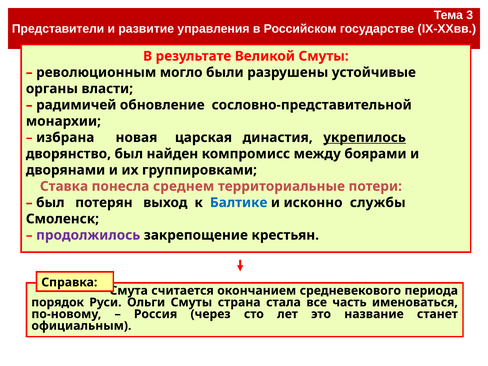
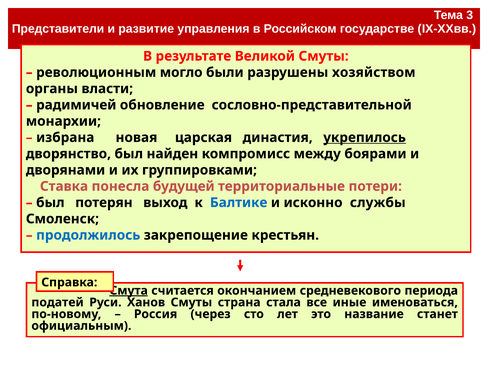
устойчивые: устойчивые -> хозяйством
среднем: среднем -> будущей
продолжилось colour: purple -> blue
Смута underline: none -> present
порядок: порядок -> податей
Ольги: Ольги -> Ханов
часть: часть -> иные
